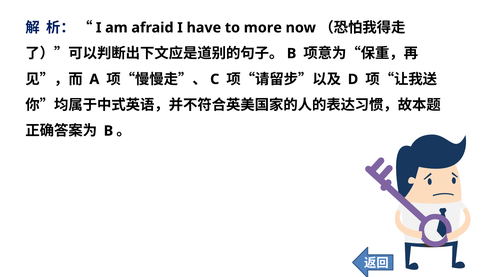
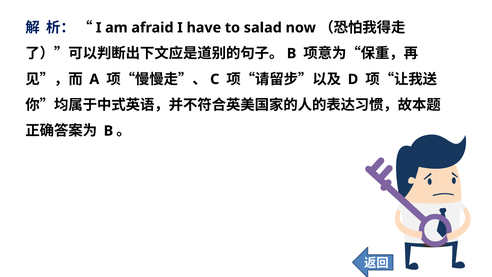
more: more -> salad
